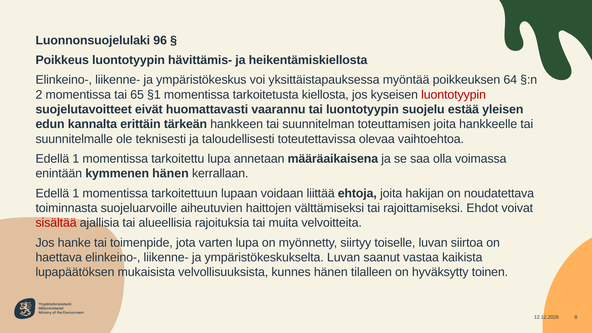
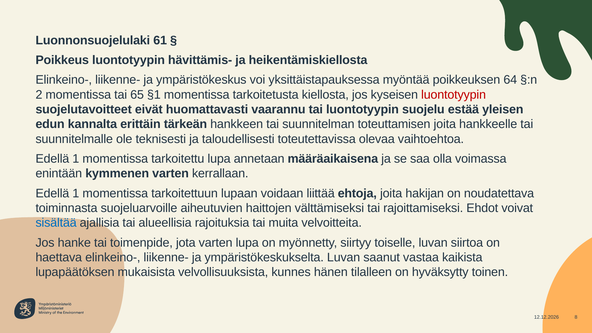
96: 96 -> 61
kymmenen hänen: hänen -> varten
sisältää colour: red -> blue
